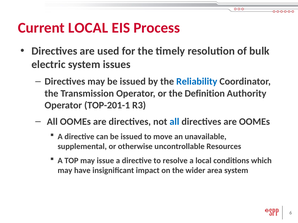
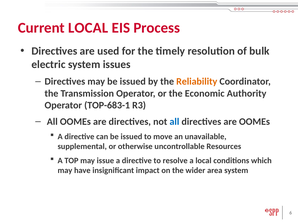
Reliability colour: blue -> orange
Definition: Definition -> Economic
TOP-201-1: TOP-201-1 -> TOP-683-1
